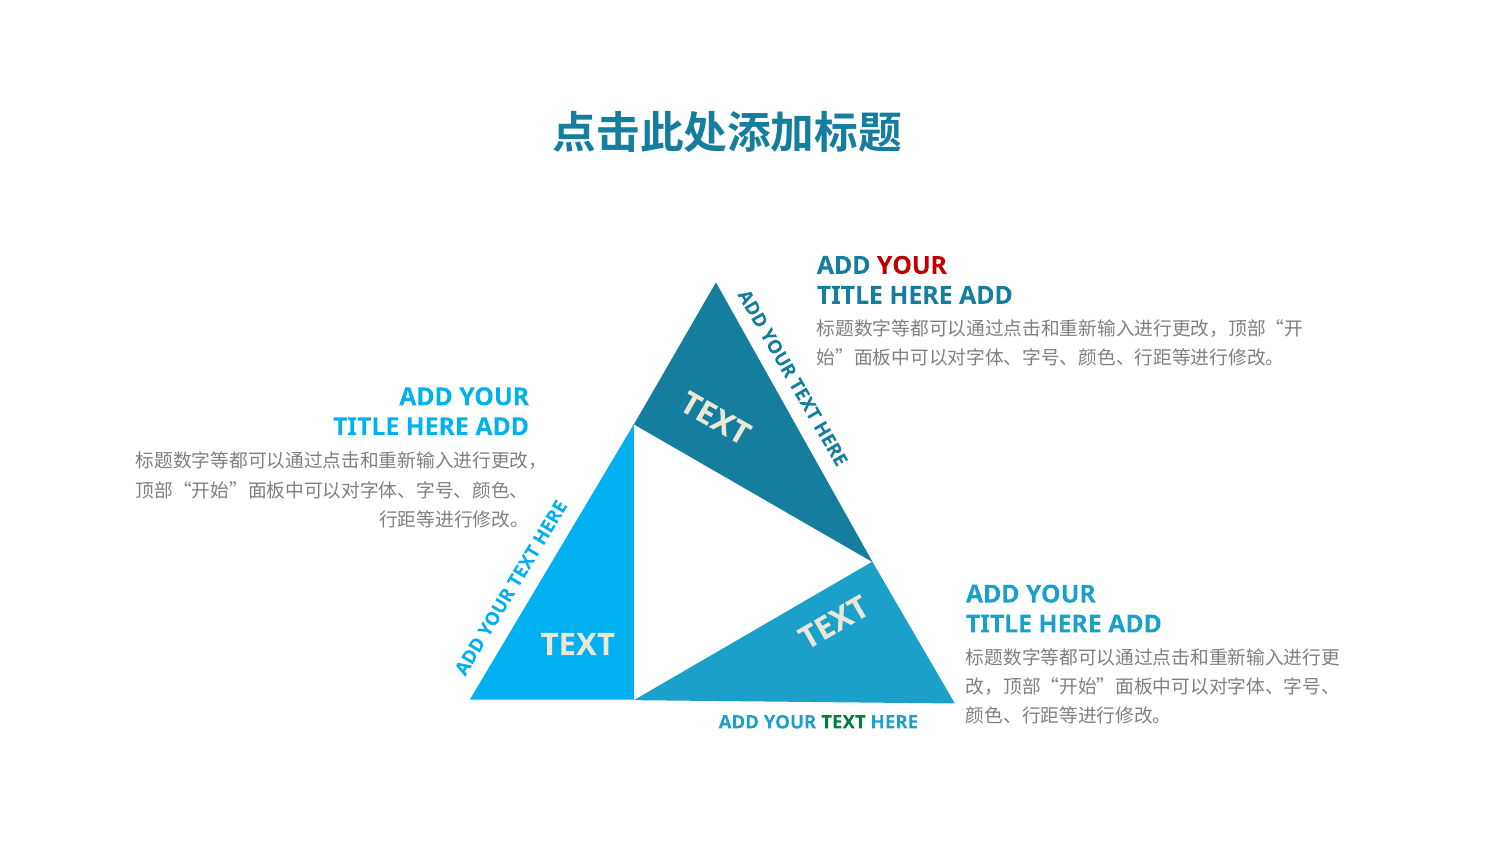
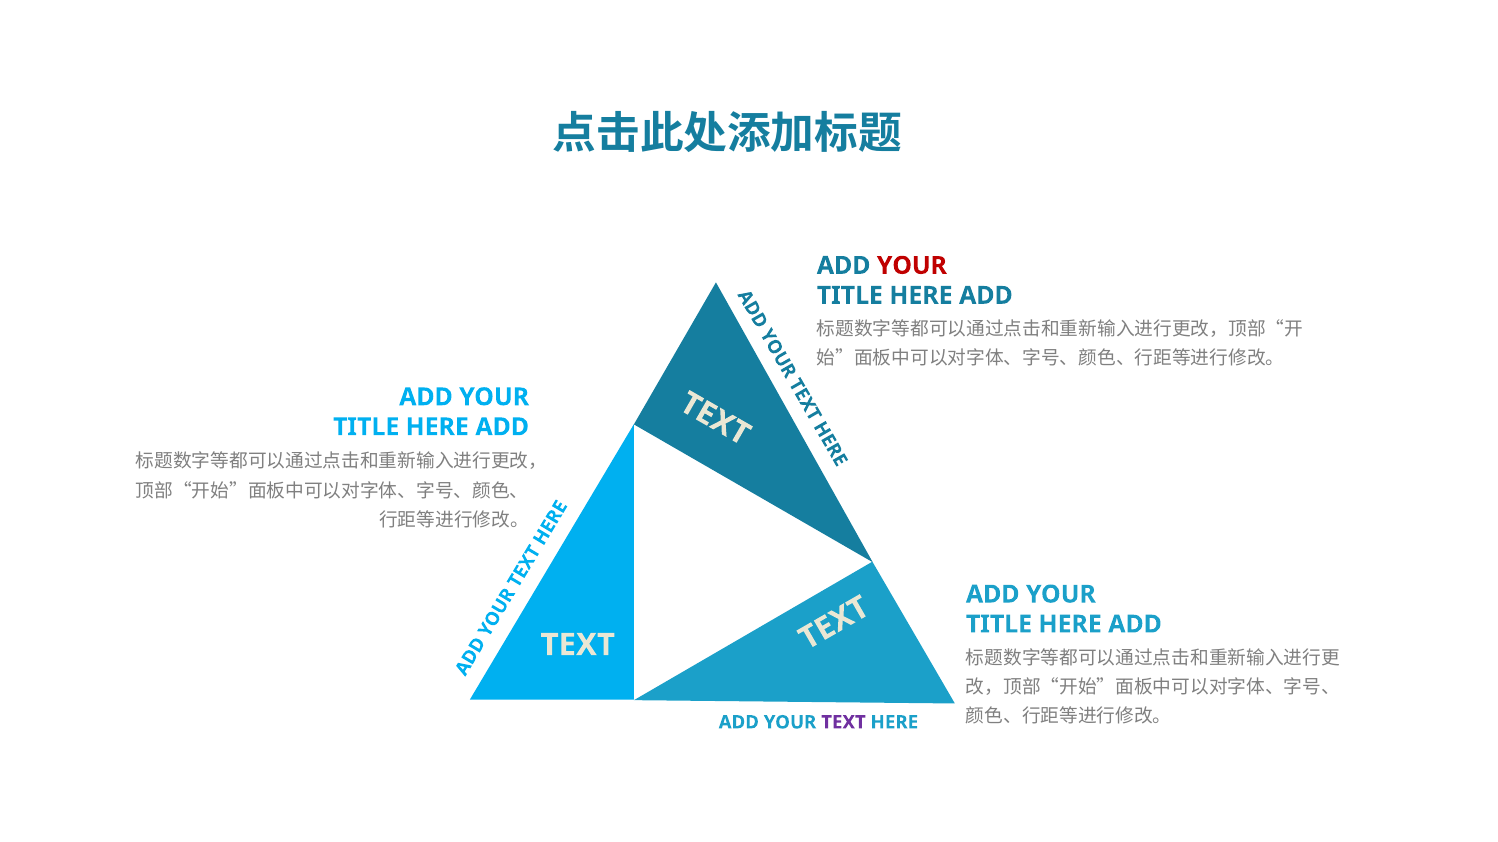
TEXT at (844, 723) colour: green -> purple
